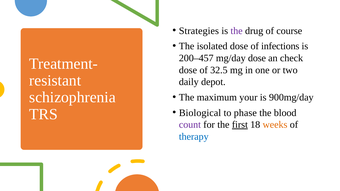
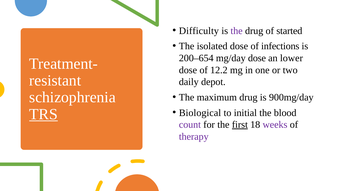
Strategies: Strategies -> Difficulty
course: course -> started
200–457: 200–457 -> 200–654
check: check -> lower
32.5: 32.5 -> 12.2
maximum your: your -> drug
TRS underline: none -> present
phase: phase -> initial
weeks colour: orange -> purple
therapy colour: blue -> purple
